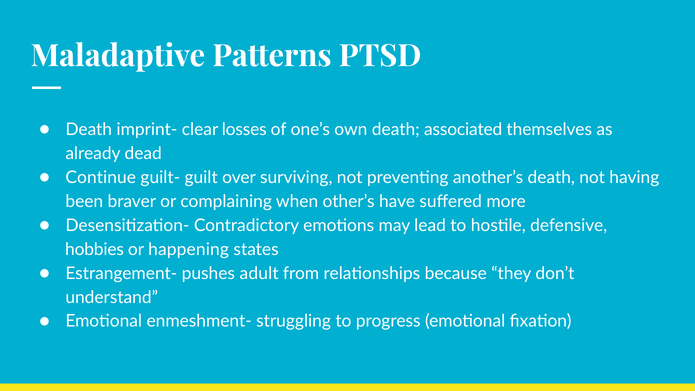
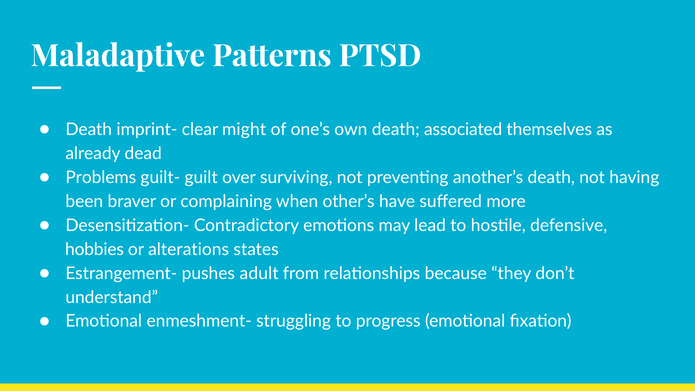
losses: losses -> might
Continue: Continue -> Problems
happening: happening -> alterations
